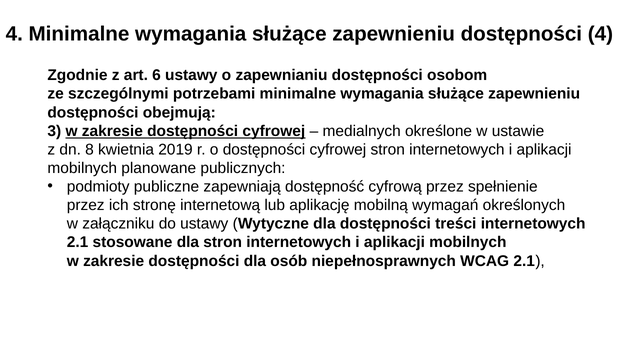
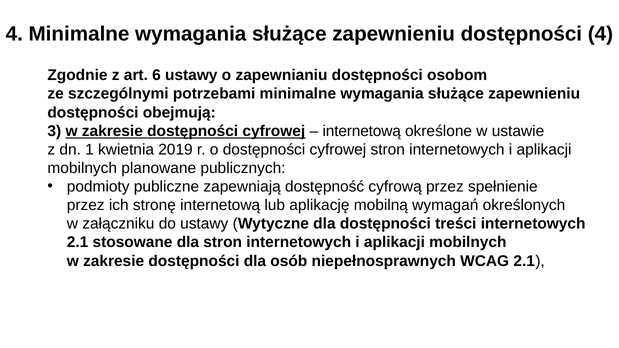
medialnych at (362, 131): medialnych -> internetową
8: 8 -> 1
